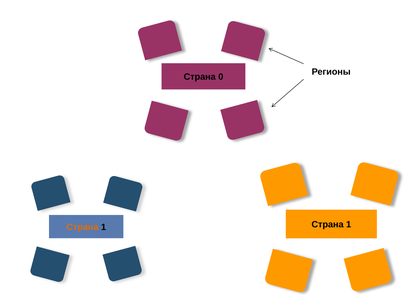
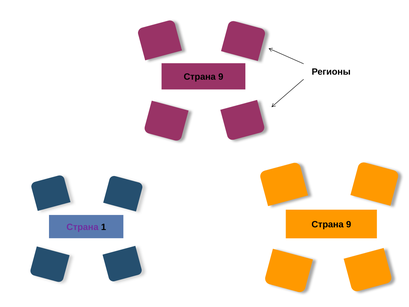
0 at (221, 77): 0 -> 9
1 at (349, 224): 1 -> 9
Страна at (82, 227) colour: orange -> purple
